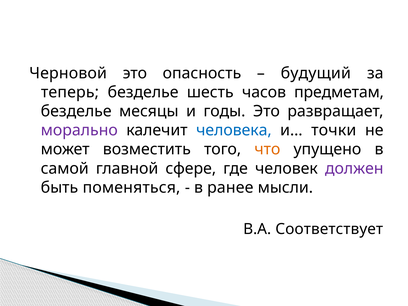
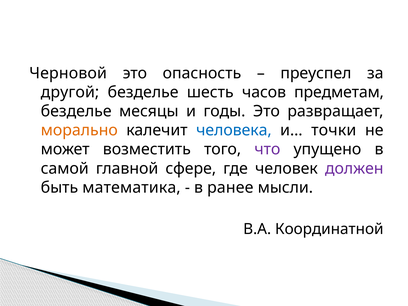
будущий: будущий -> преуспел
теперь: теперь -> другой
морально colour: purple -> orange
что colour: orange -> purple
поменяться: поменяться -> математика
Соответствует: Соответствует -> Координатной
